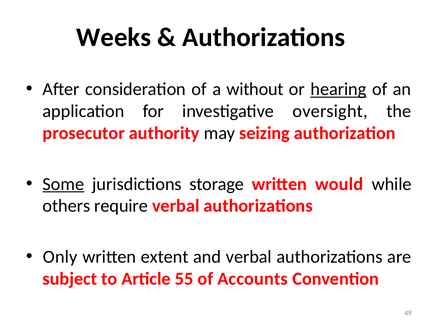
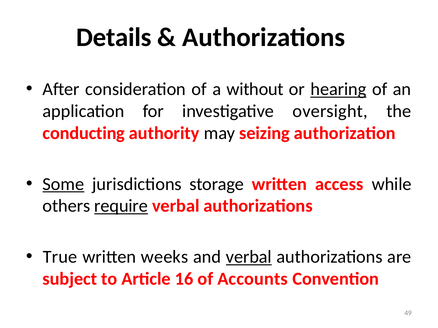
Weeks: Weeks -> Details
prosecutor: prosecutor -> conducting
would: would -> access
require underline: none -> present
Only: Only -> True
extent: extent -> weeks
verbal at (249, 257) underline: none -> present
55: 55 -> 16
